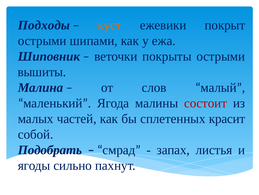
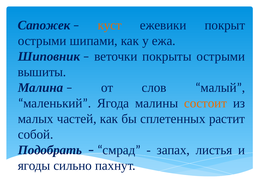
Подходы: Подходы -> Сапожек
состоит colour: red -> orange
красит: красит -> растит
